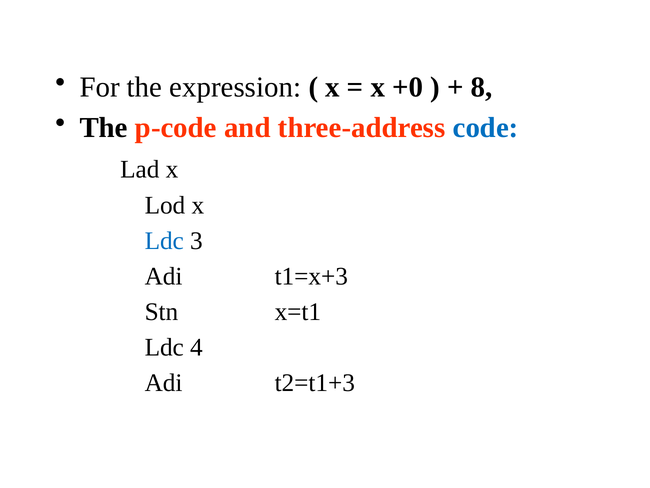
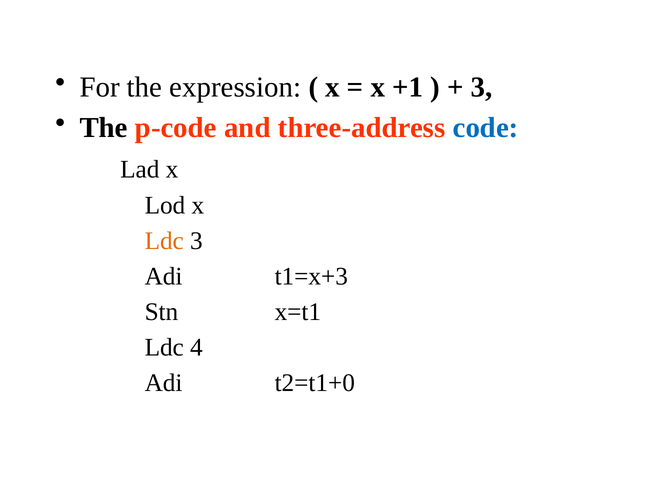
+0: +0 -> +1
8 at (482, 87): 8 -> 3
Ldc at (164, 241) colour: blue -> orange
t2=t1+3: t2=t1+3 -> t2=t1+0
